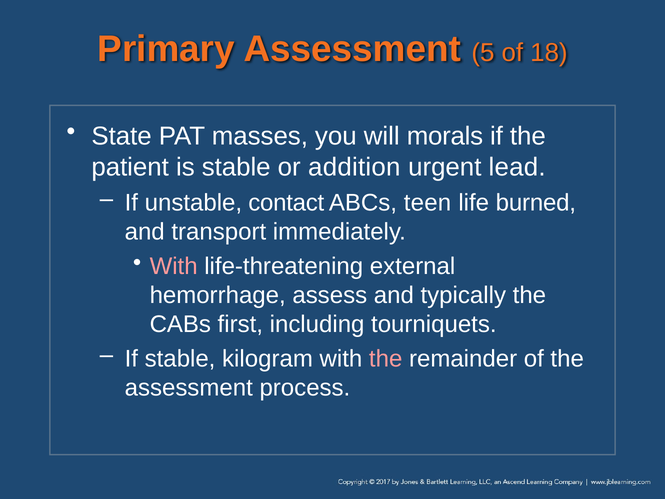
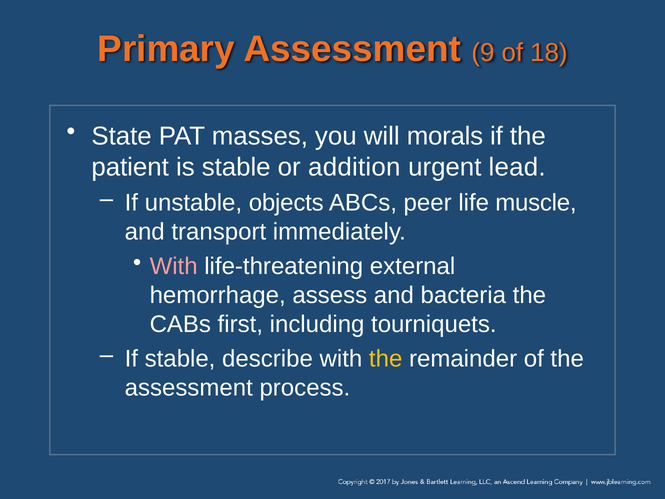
5: 5 -> 9
contact: contact -> objects
teen: teen -> peer
burned: burned -> muscle
typically: typically -> bacteria
kilogram: kilogram -> describe
the at (386, 359) colour: pink -> yellow
